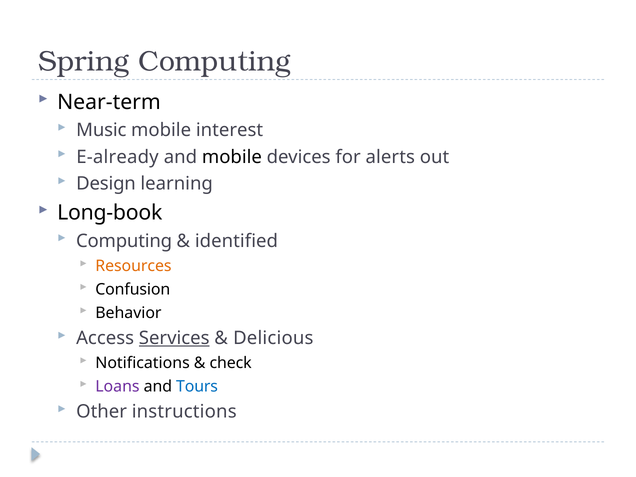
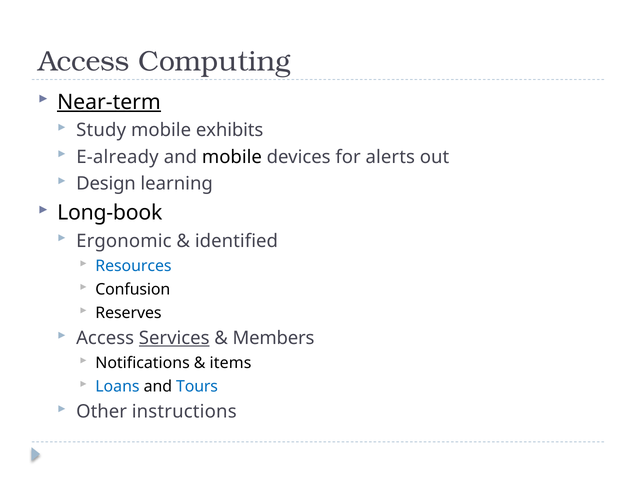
Spring at (84, 61): Spring -> Access
Near-term underline: none -> present
Music: Music -> Study
interest: interest -> exhibits
Computing at (124, 241): Computing -> Ergonomic
Resources colour: orange -> blue
Behavior: Behavior -> Reserves
Delicious: Delicious -> Members
check: check -> items
Loans colour: purple -> blue
